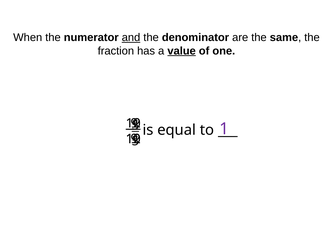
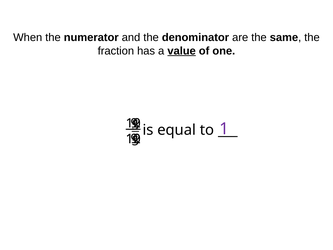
and underline: present -> none
